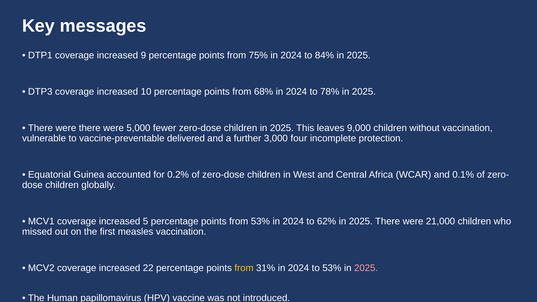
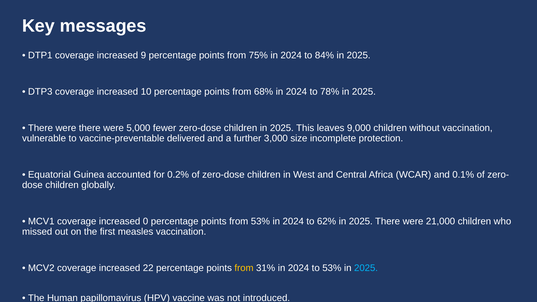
four: four -> size
5: 5 -> 0
2025 at (366, 268) colour: pink -> light blue
